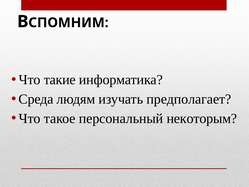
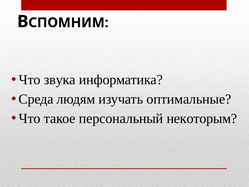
такие: такие -> звука
предполагает: предполагает -> оптимальные
